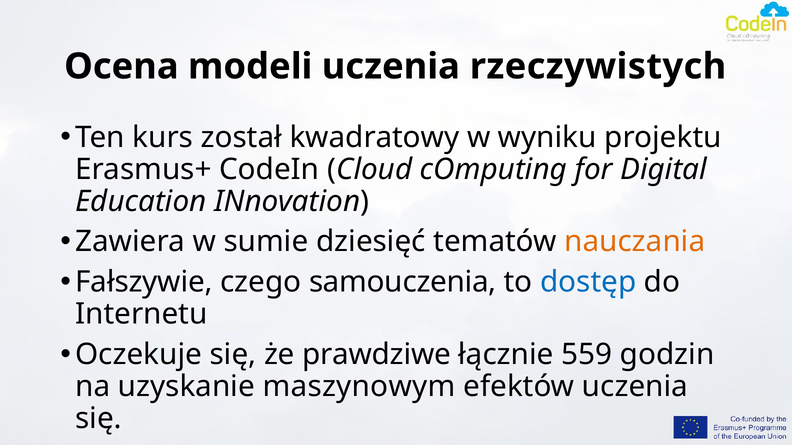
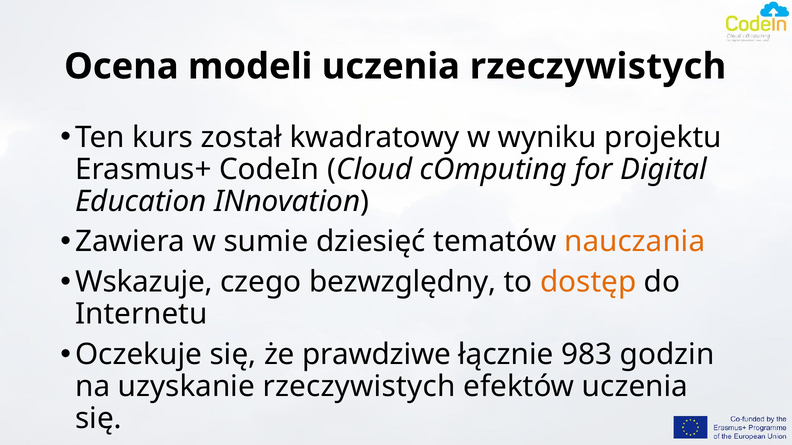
Fałszywie: Fałszywie -> Wskazuje
samouczenia: samouczenia -> bezwzględny
dostęp colour: blue -> orange
559: 559 -> 983
uzyskanie maszynowym: maszynowym -> rzeczywistych
